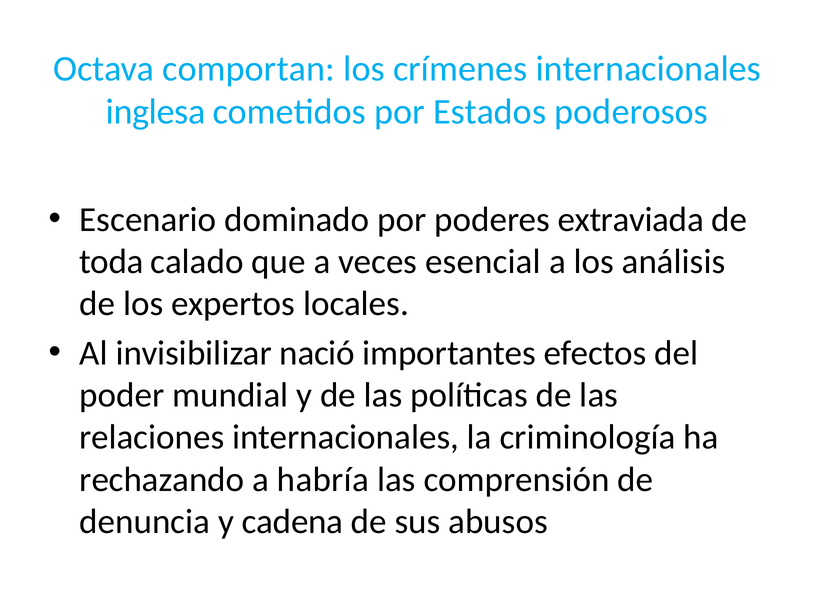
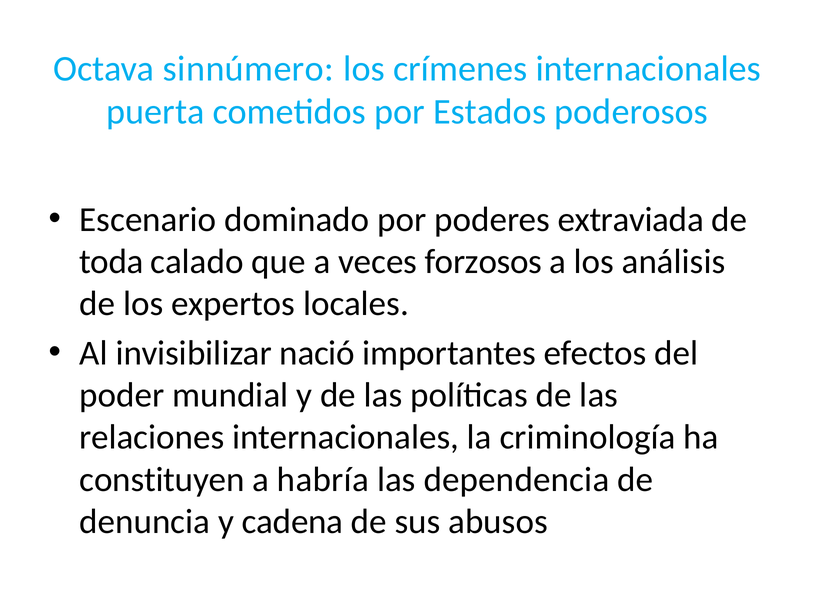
comportan: comportan -> sinnúmero
inglesa: inglesa -> puerta
esencial: esencial -> forzosos
rechazando: rechazando -> constituyen
comprensión: comprensión -> dependencia
